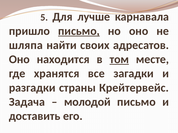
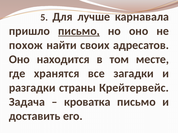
шляпа: шляпа -> похож
том underline: present -> none
молодой: молодой -> кроватка
